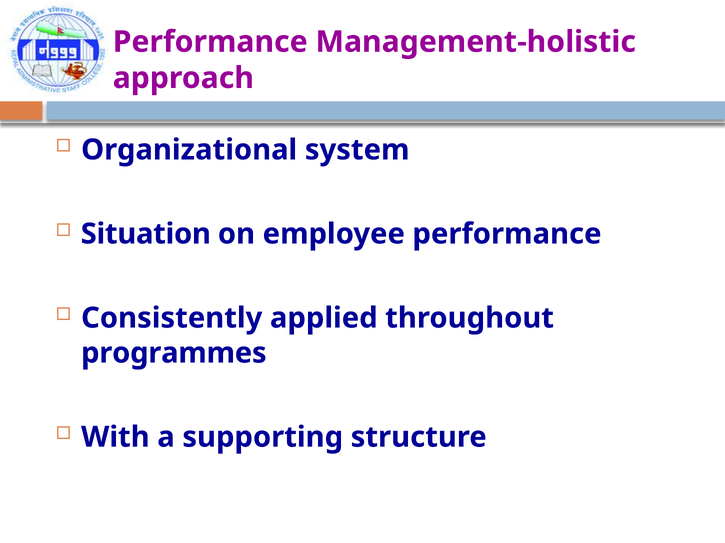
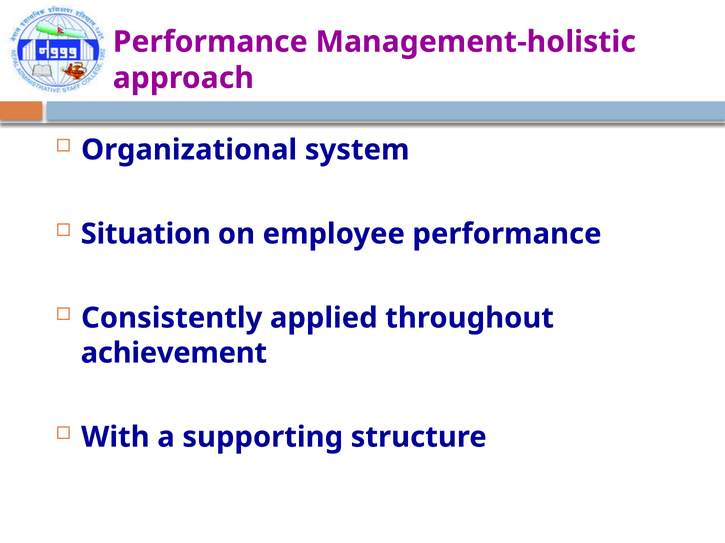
programmes: programmes -> achievement
